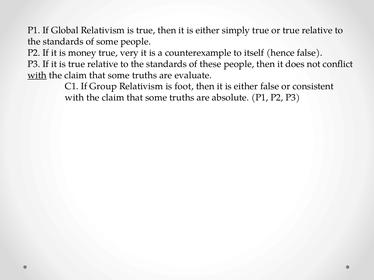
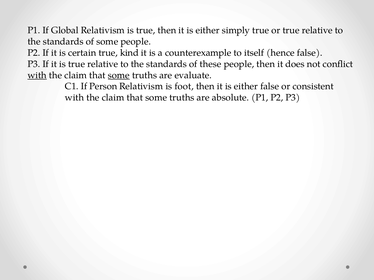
money: money -> certain
very: very -> kind
some at (119, 75) underline: none -> present
Group: Group -> Person
